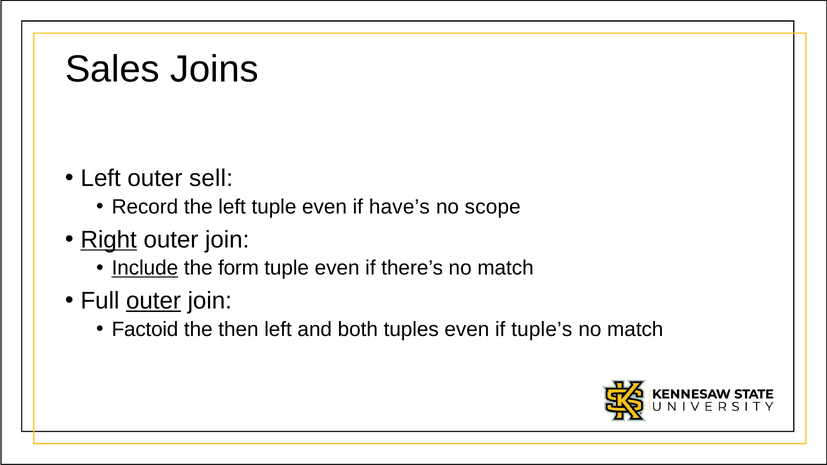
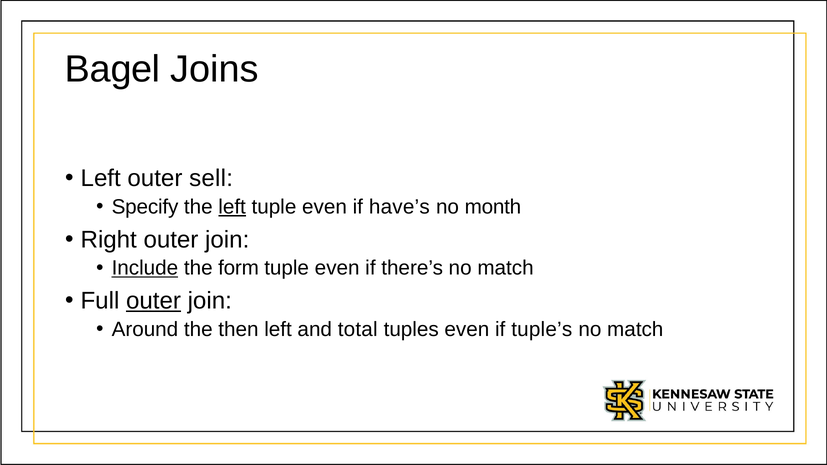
Sales: Sales -> Bagel
Record: Record -> Specify
left at (232, 207) underline: none -> present
scope: scope -> month
Right underline: present -> none
Factoid: Factoid -> Around
both: both -> total
